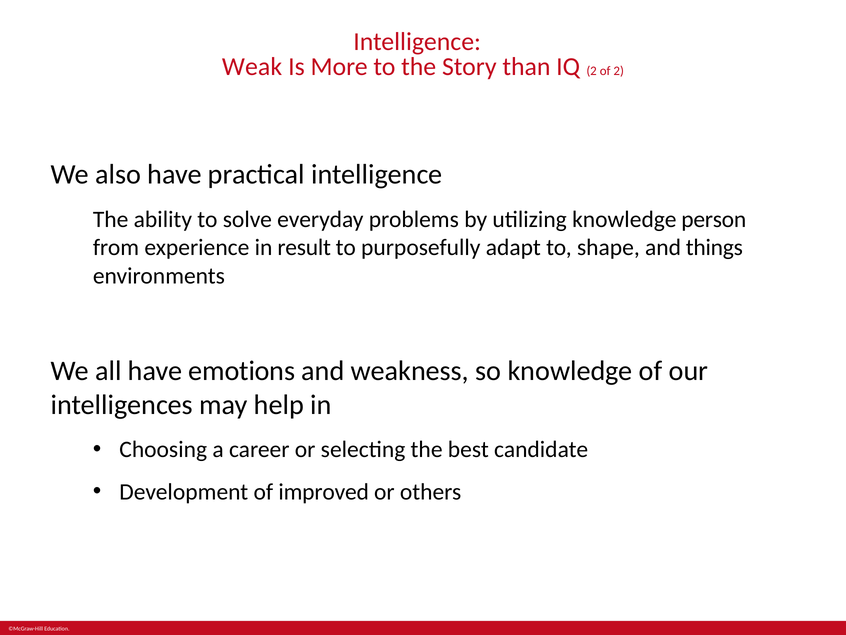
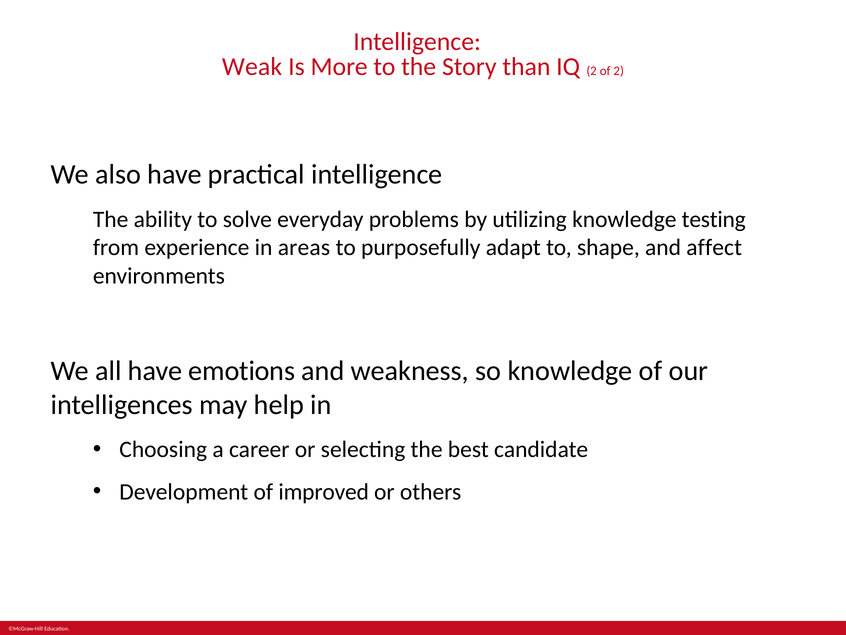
person: person -> testing
result: result -> areas
things: things -> affect
